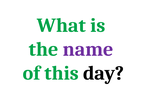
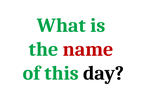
name colour: purple -> red
